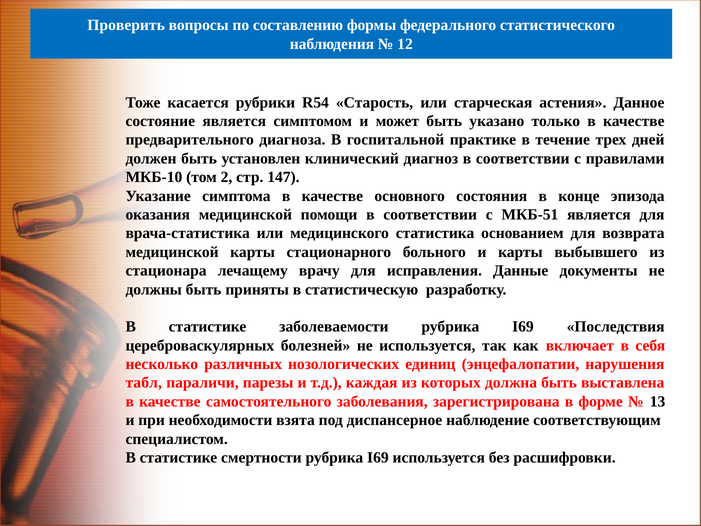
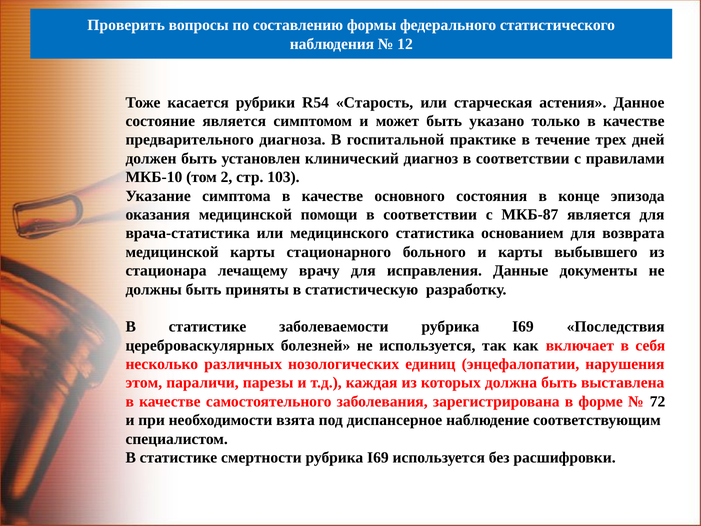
147: 147 -> 103
МКБ-51: МКБ-51 -> МКБ-87
табл: табл -> этом
13: 13 -> 72
